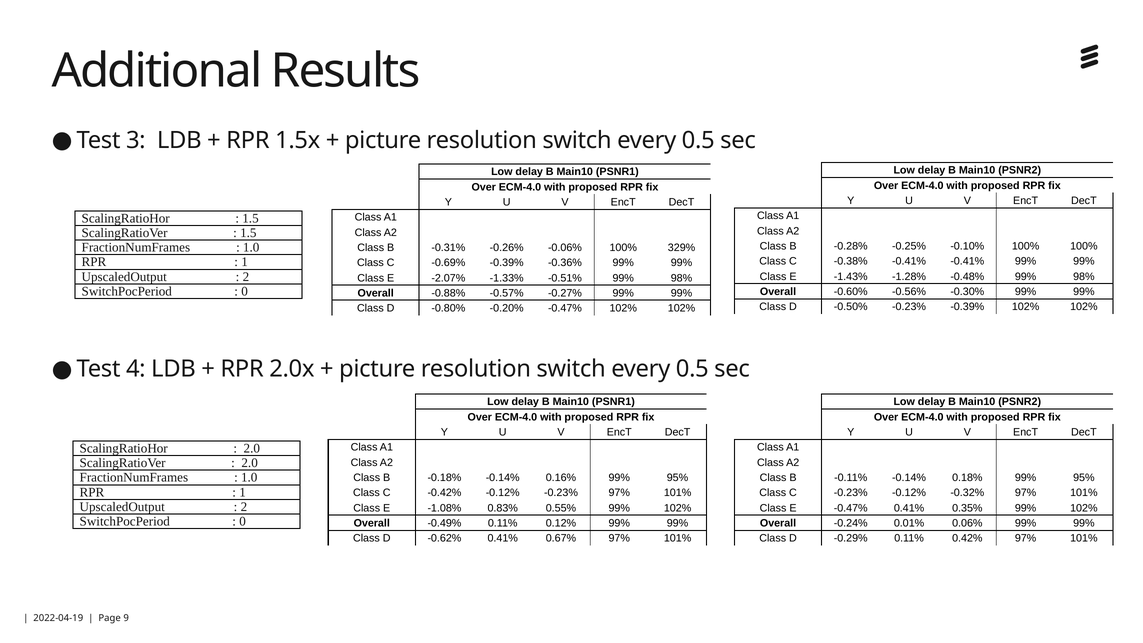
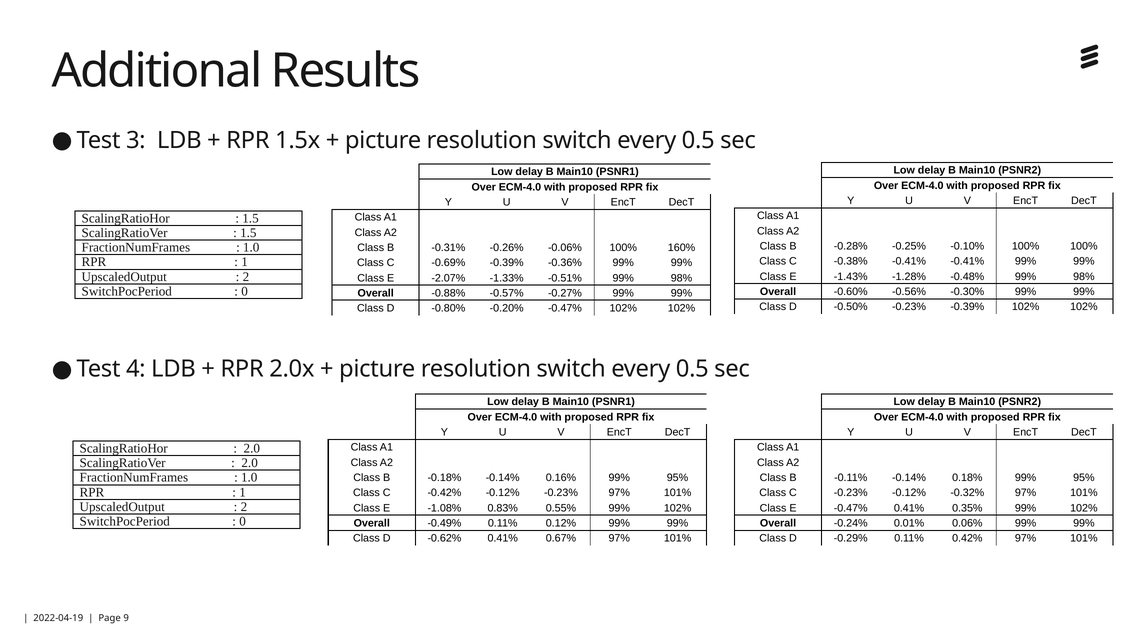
329%: 329% -> 160%
